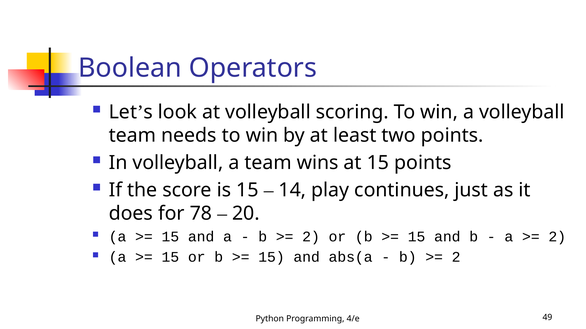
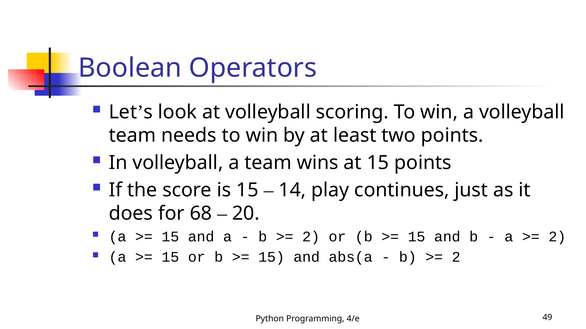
78: 78 -> 68
